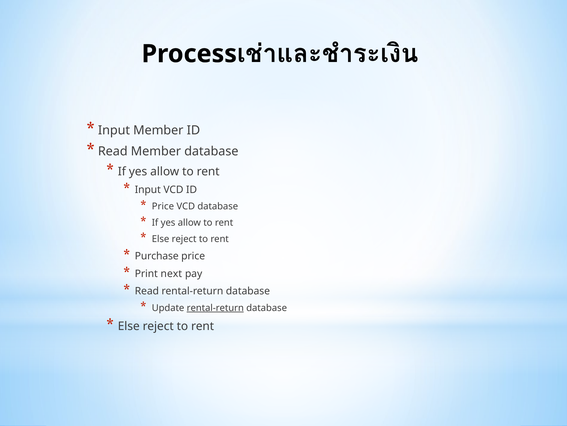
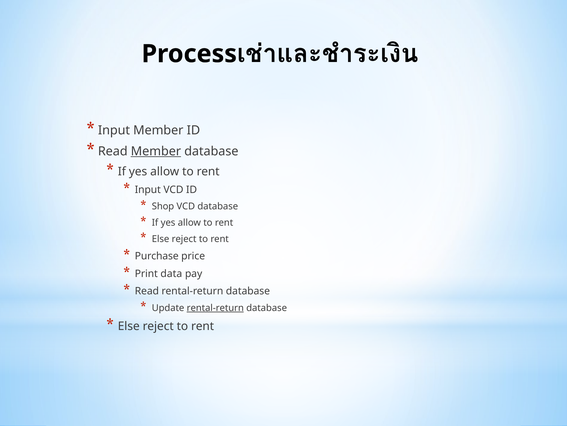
Member at (156, 151) underline: none -> present
Price at (163, 206): Price -> Shop
next: next -> data
